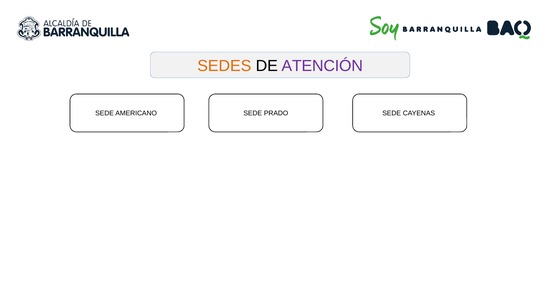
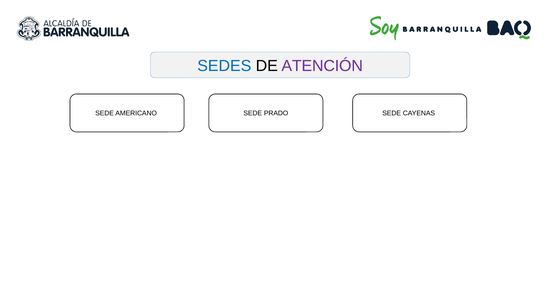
SEDES colour: orange -> blue
